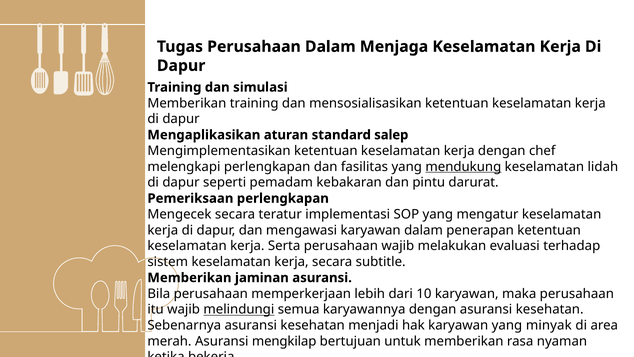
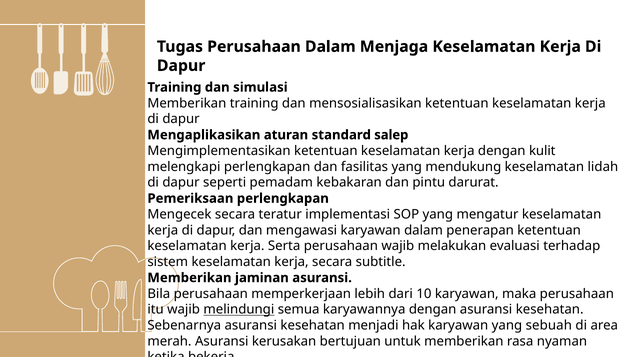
chef: chef -> kulit
mendukung underline: present -> none
minyak: minyak -> sebuah
mengkilap: mengkilap -> kerusakan
